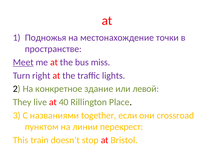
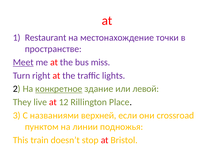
Подножья: Подножья -> Restaurant
конкретное underline: none -> present
40: 40 -> 12
together: together -> верхней
перекрест: перекрест -> подножья
